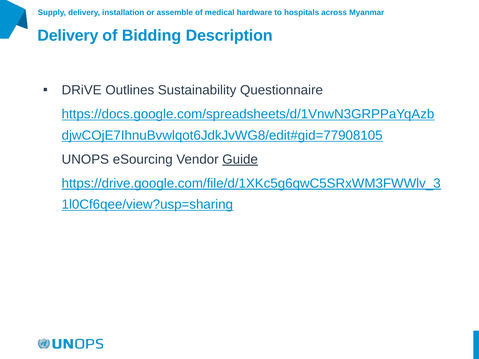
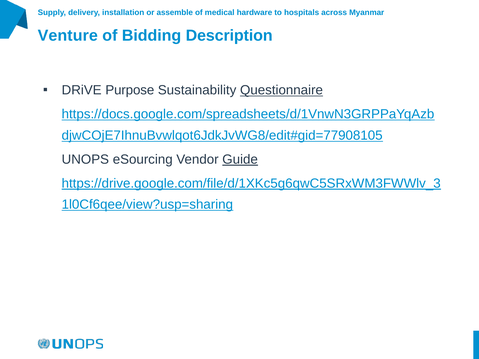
Delivery at (68, 36): Delivery -> Venture
Outlines: Outlines -> Purpose
Questionnaire underline: none -> present
